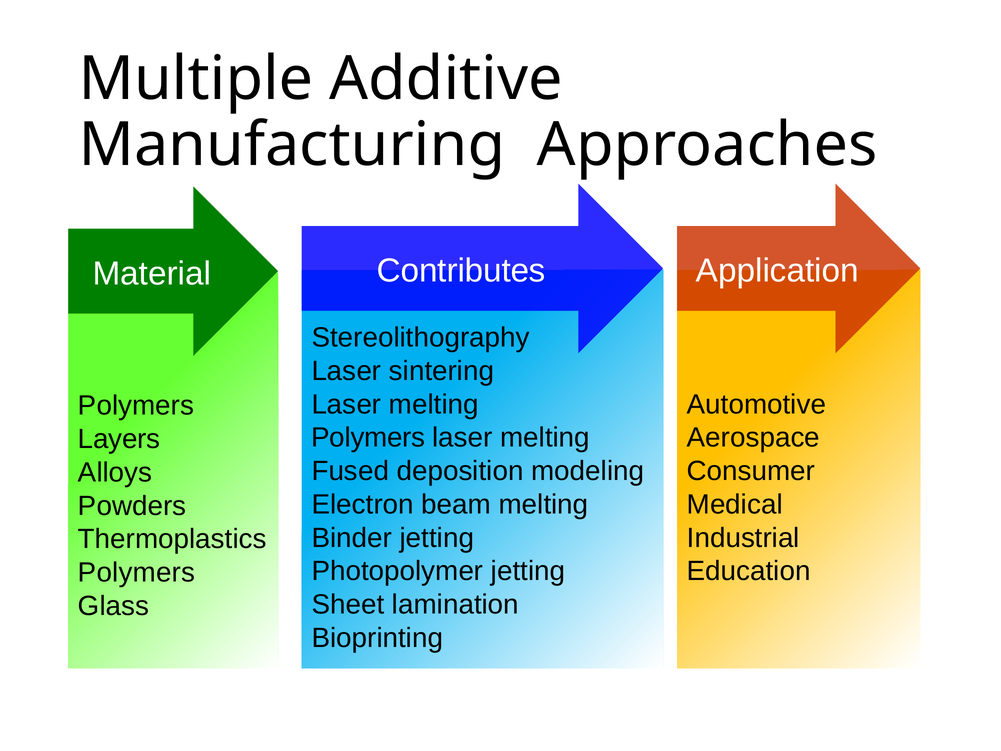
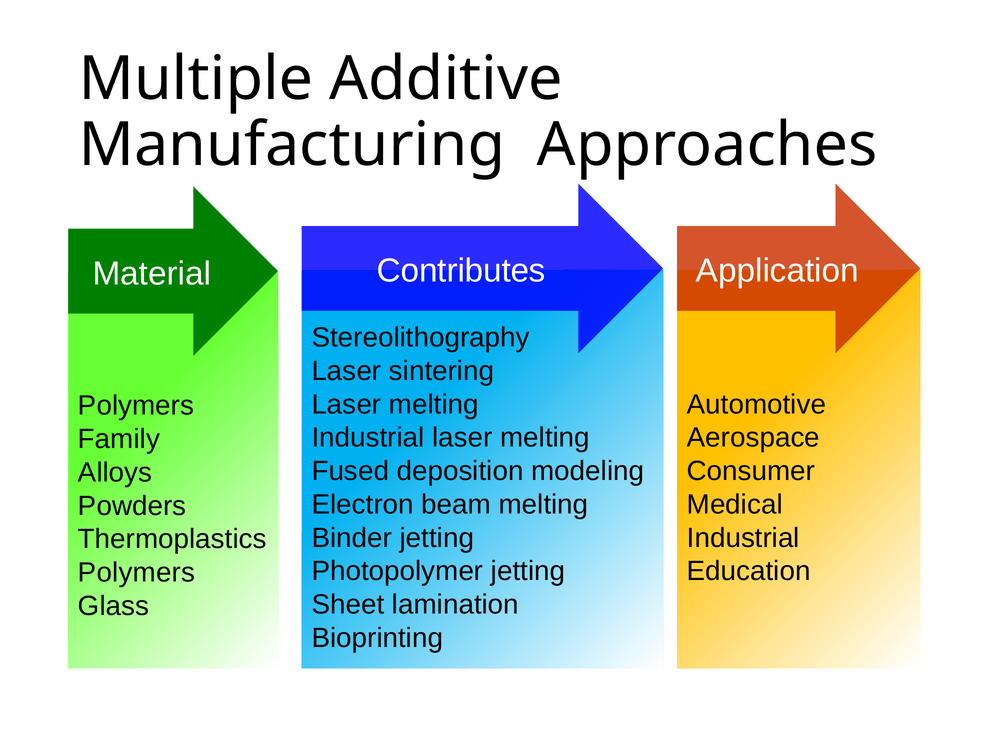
Polymers at (368, 438): Polymers -> Industrial
Layers: Layers -> Family
